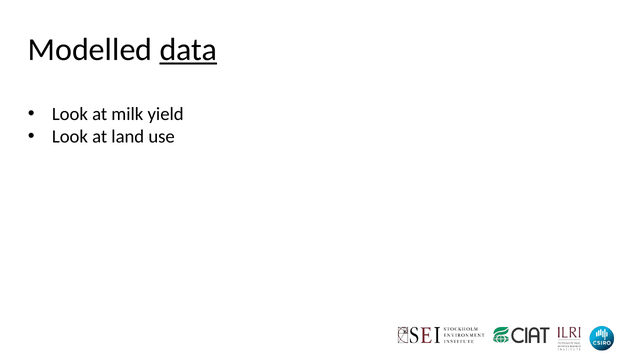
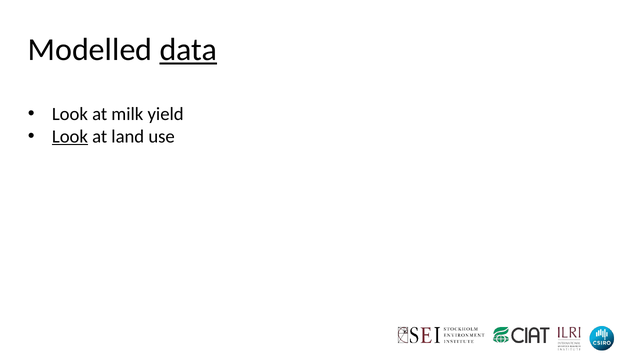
Look at (70, 137) underline: none -> present
